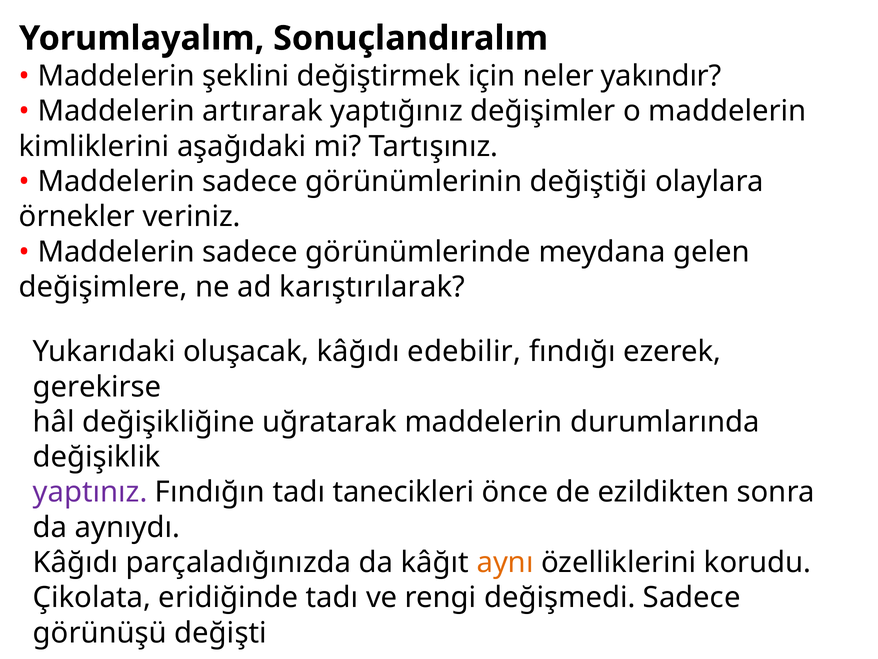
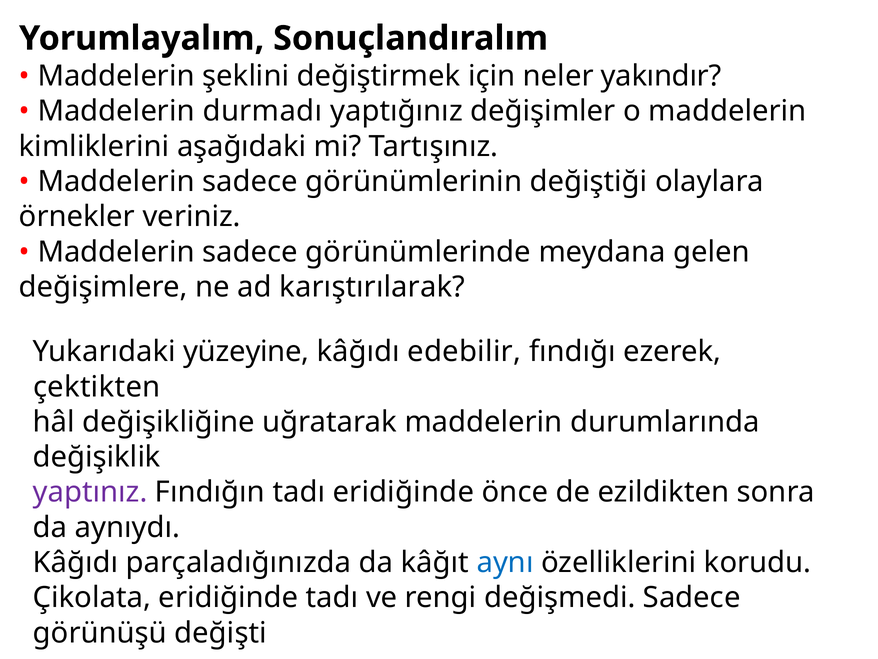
artırarak: artırarak -> durmadı
oluşacak: oluşacak -> yüzeyine
gerekirse: gerekirse -> çektikten
tadı tanecikleri: tanecikleri -> eridiğinde
aynı colour: orange -> blue
